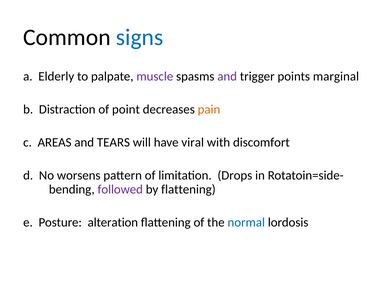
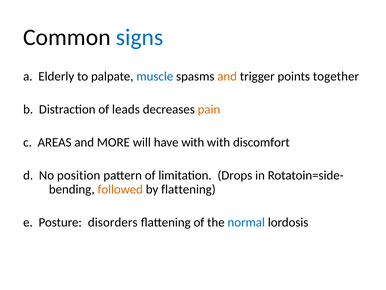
muscle colour: purple -> blue
and at (227, 76) colour: purple -> orange
marginal: marginal -> together
point: point -> leads
TEARS: TEARS -> MORE
have viral: viral -> with
worsens: worsens -> position
followed colour: purple -> orange
alteration: alteration -> disorders
